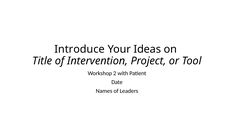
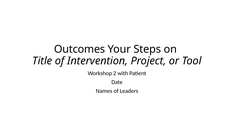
Introduce: Introduce -> Outcomes
Ideas: Ideas -> Steps
